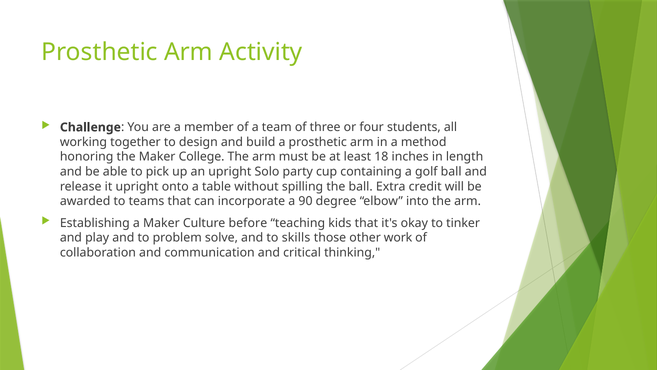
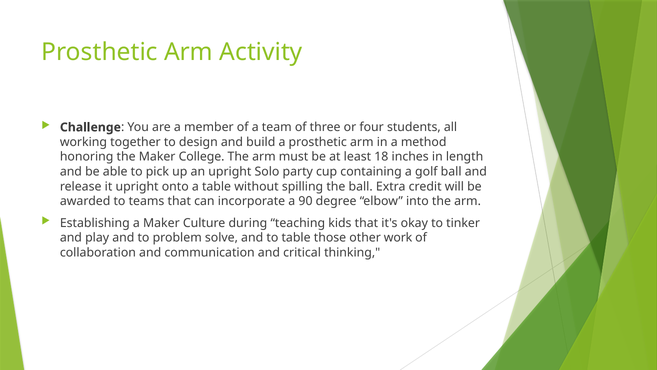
before: before -> during
to skills: skills -> table
